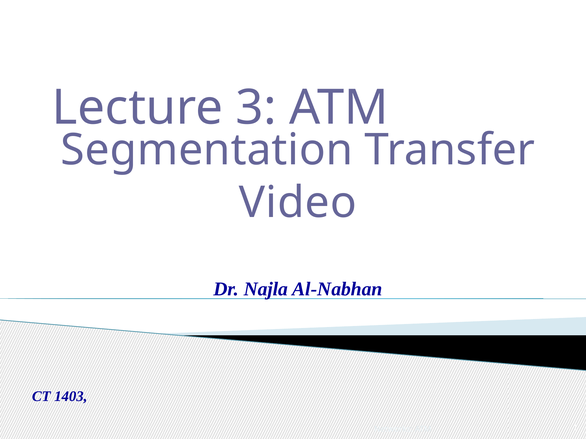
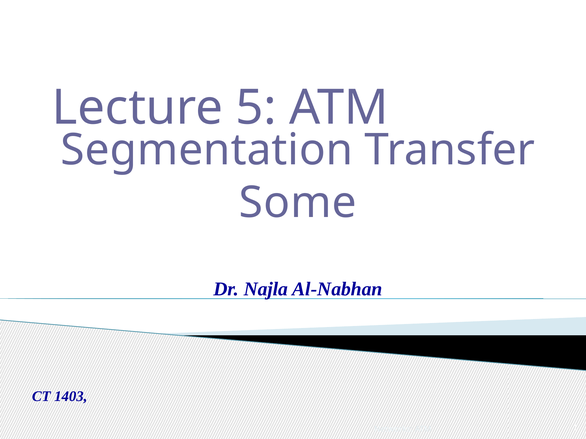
3: 3 -> 5
Video: Video -> Some
